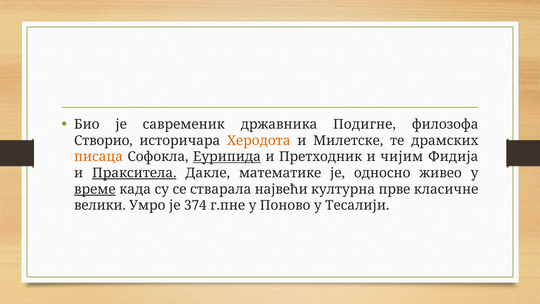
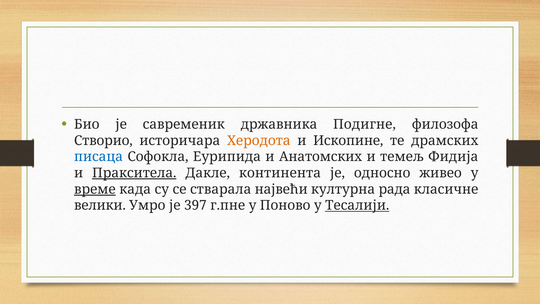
Милетске: Милетске -> Ископине
писаца colour: orange -> blue
Еурипида underline: present -> none
Претходник: Претходник -> Анатомских
чијим: чијим -> темељ
математике: математике -> континента
прве: прве -> рада
374: 374 -> 397
Тесалији underline: none -> present
